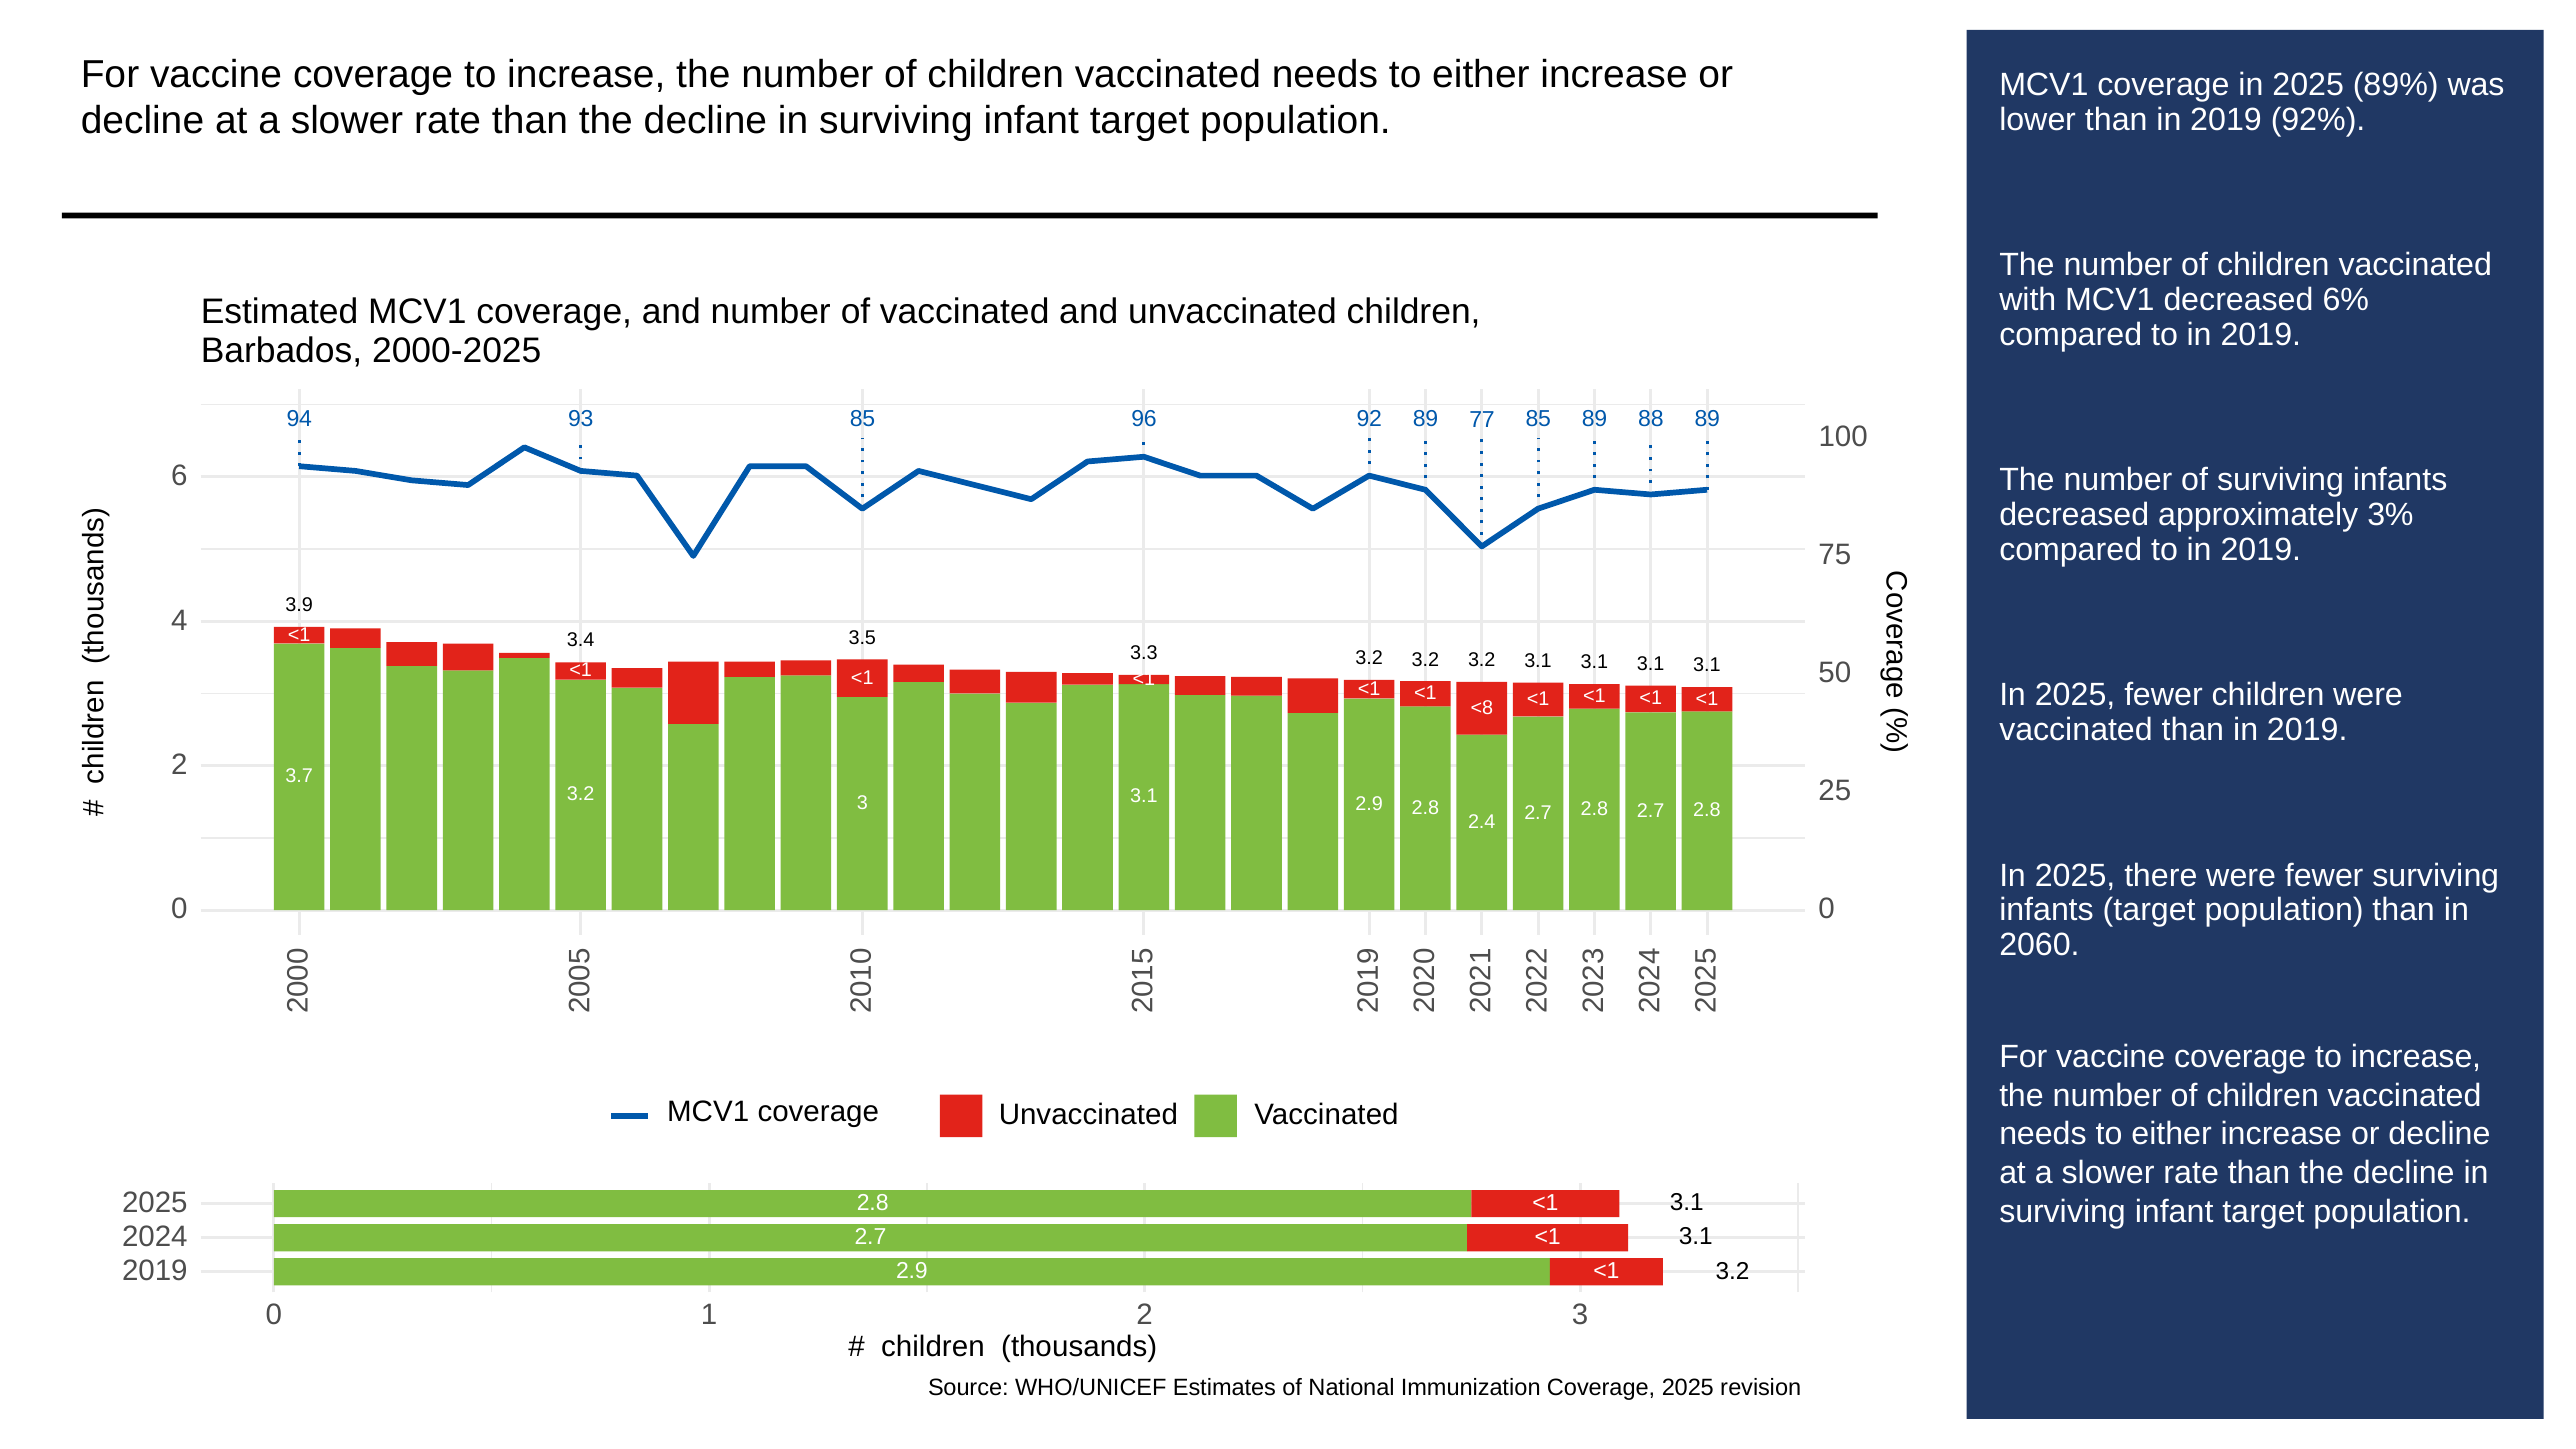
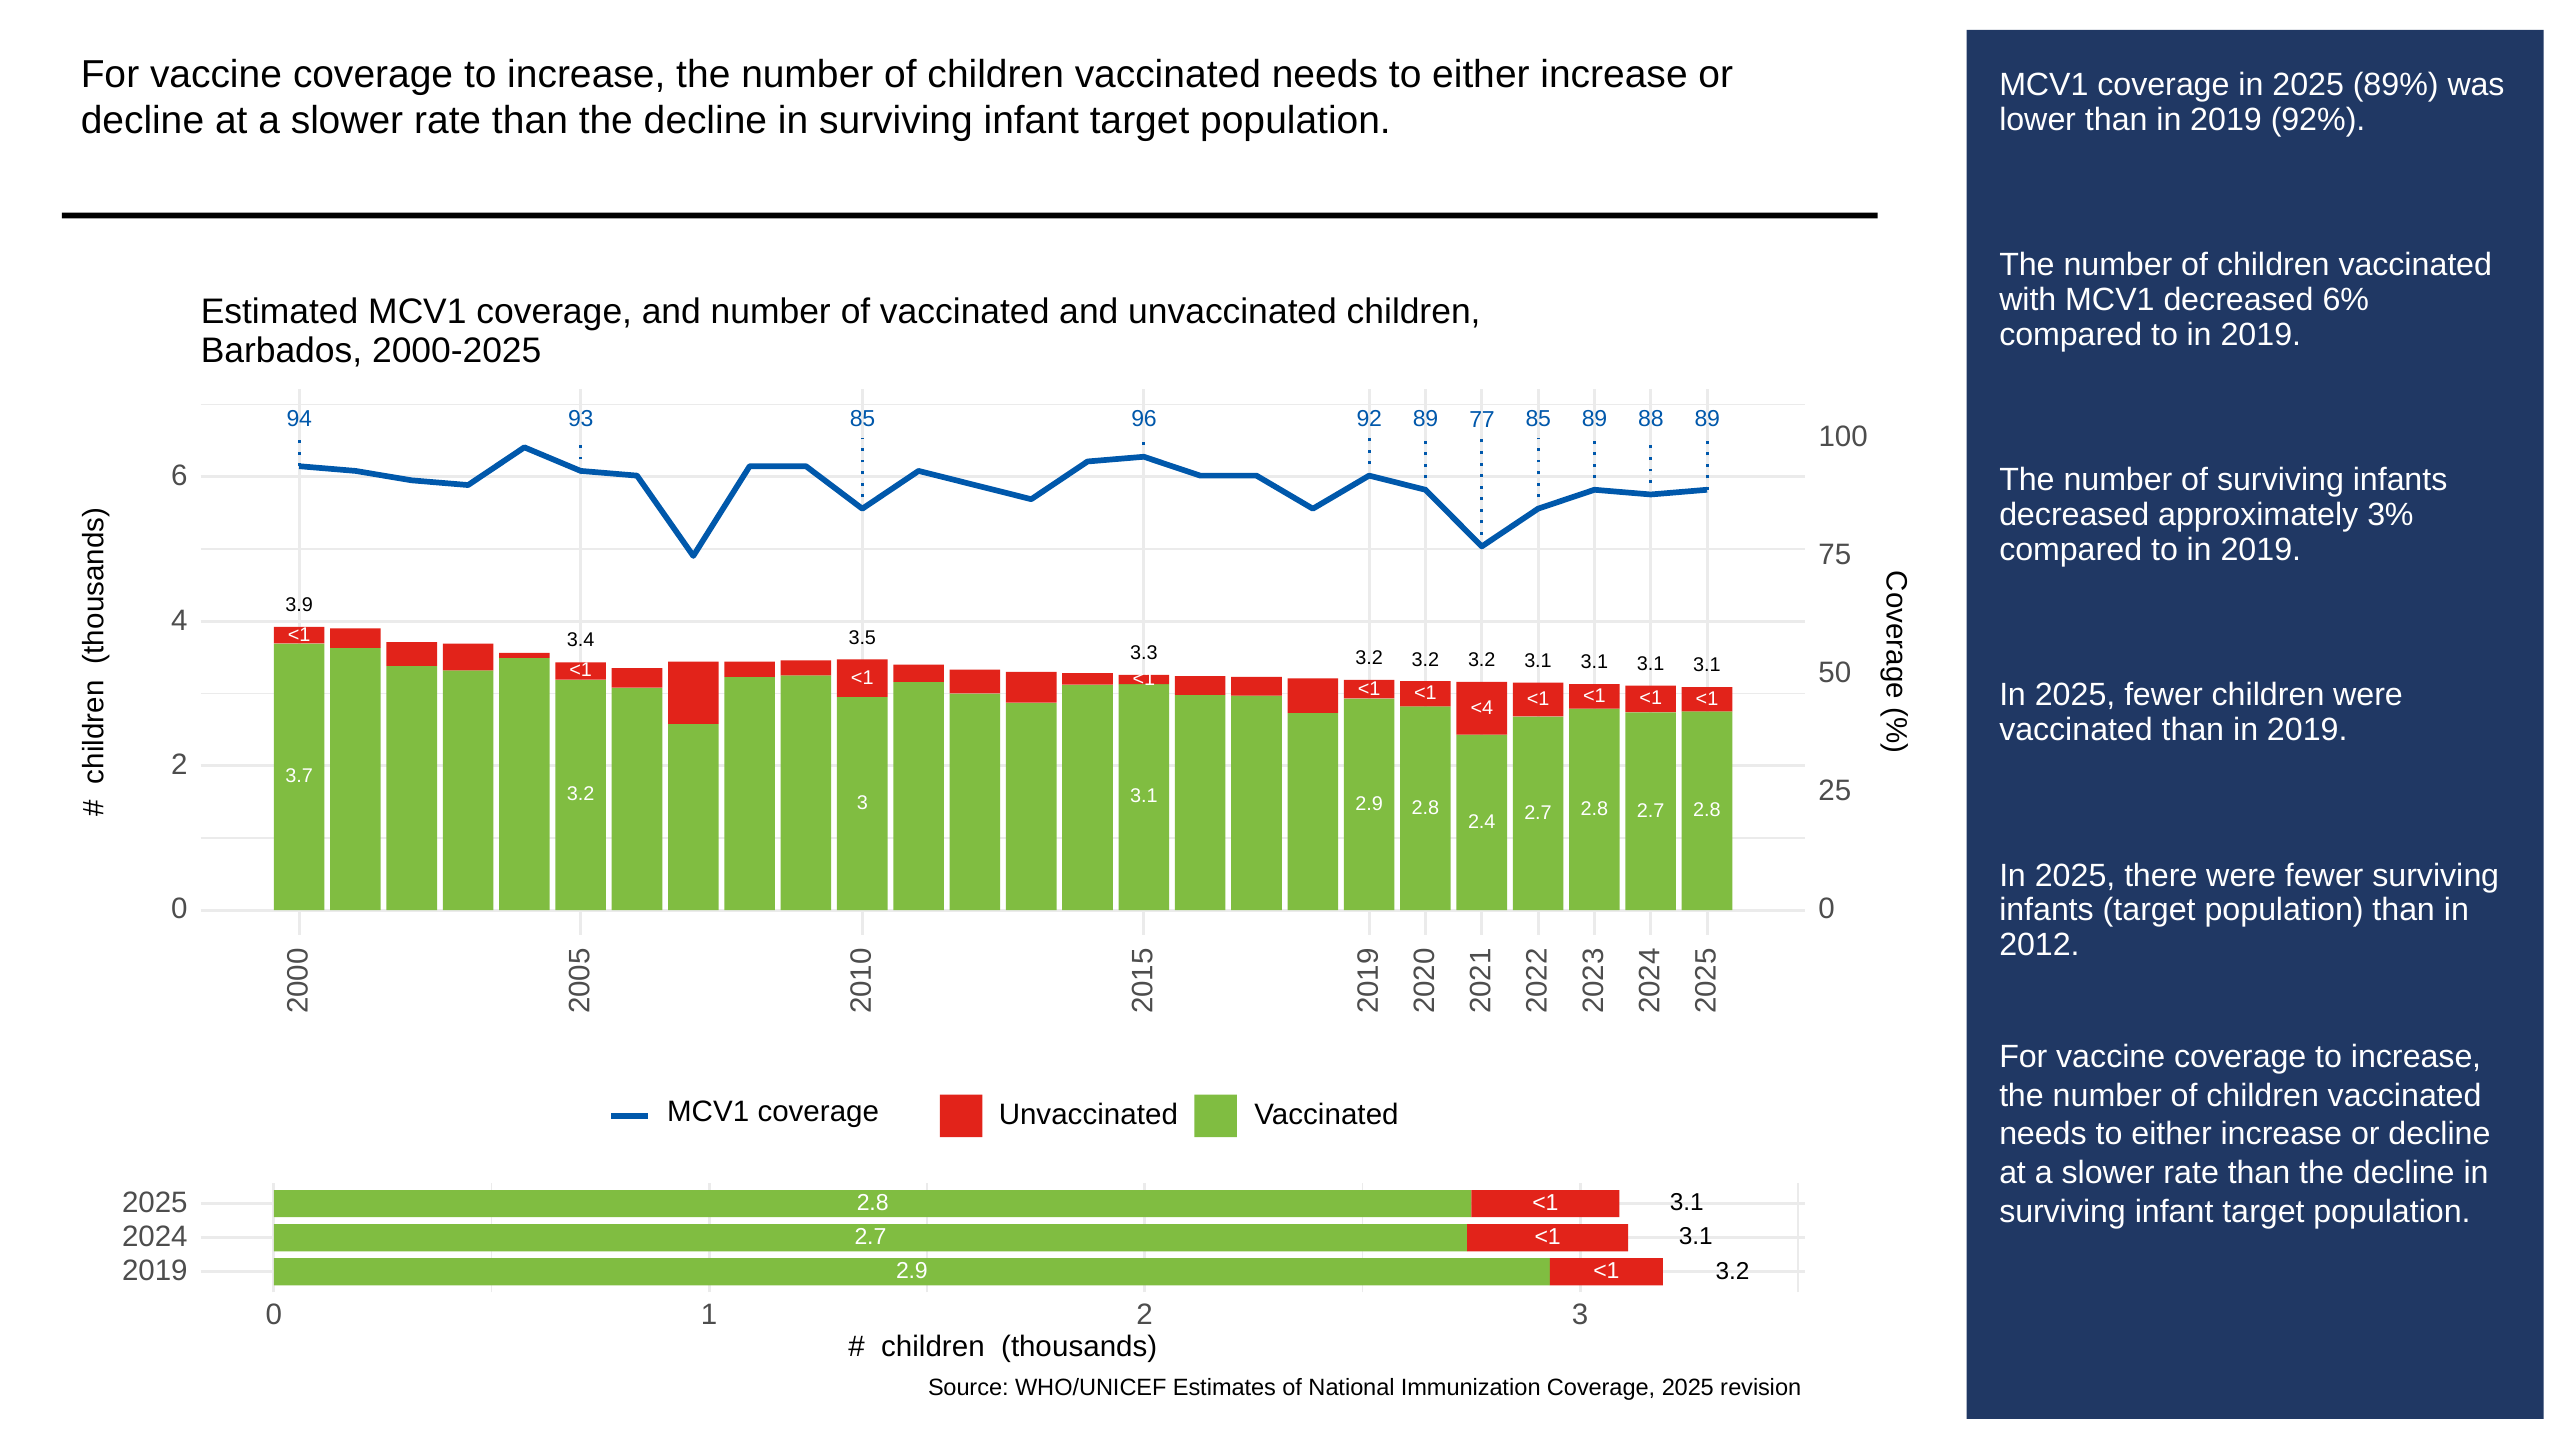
<8: <8 -> <4
2060: 2060 -> 2012
